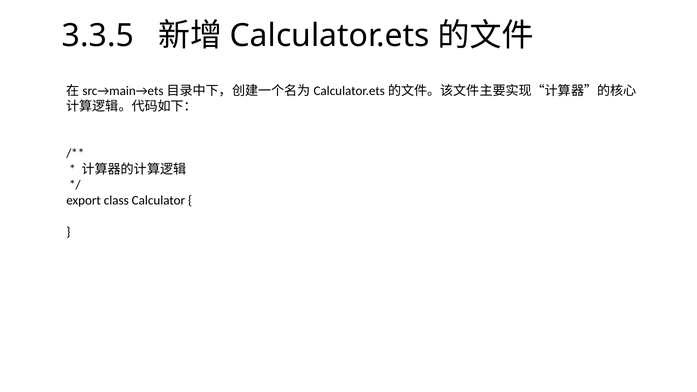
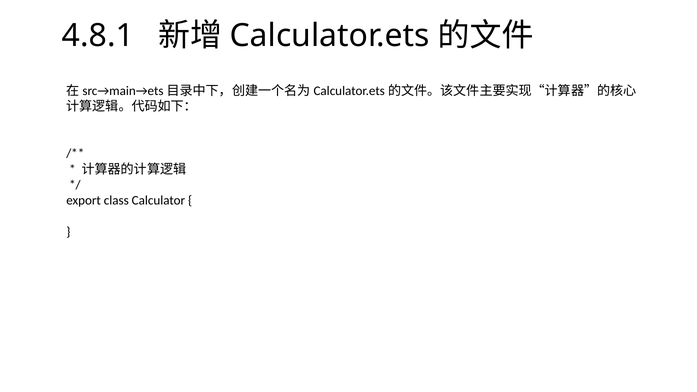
3.3.5: 3.3.5 -> 4.8.1
